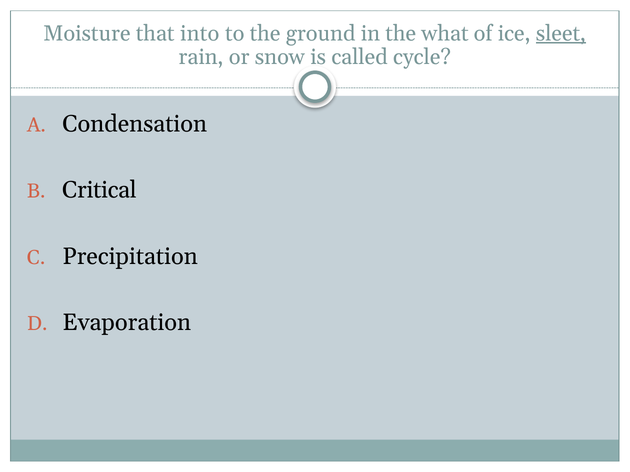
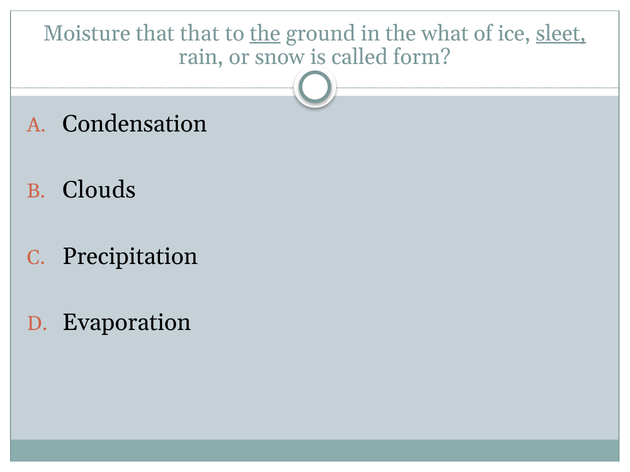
that into: into -> that
the at (265, 33) underline: none -> present
cycle: cycle -> form
Critical: Critical -> Clouds
